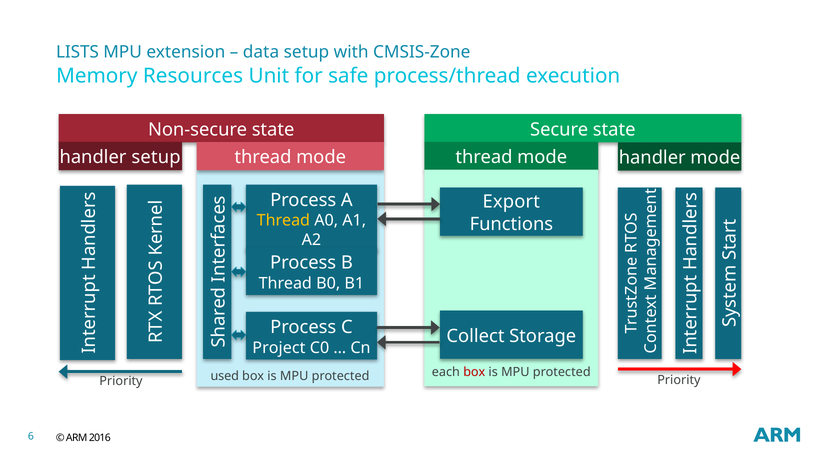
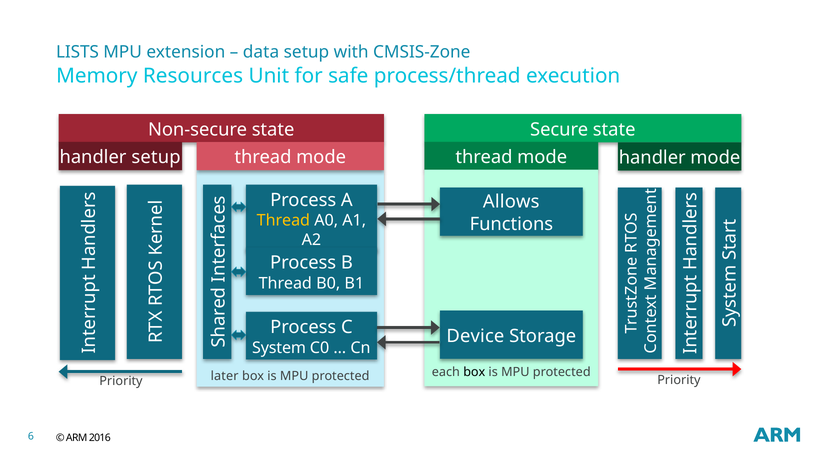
Export: Export -> Allows
Collect: Collect -> Device
Project: Project -> System
box at (474, 372) colour: red -> black
used: used -> later
